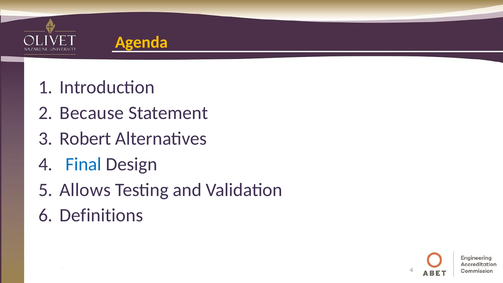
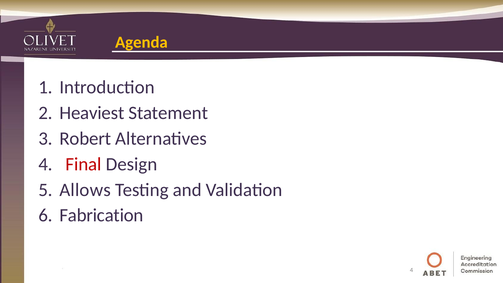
Because: Because -> Heaviest
Final colour: blue -> red
Definitions: Definitions -> Fabrication
